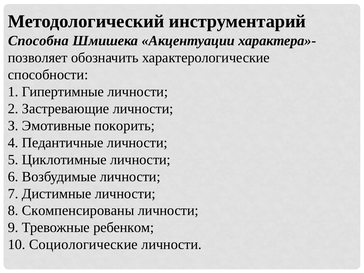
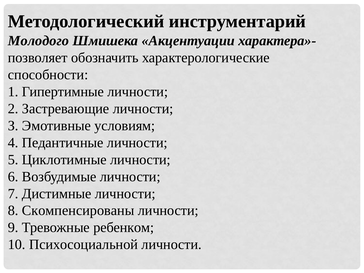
Способна: Способна -> Молодого
покорить: покорить -> условиям
Социологические: Социологические -> Психосоциальной
